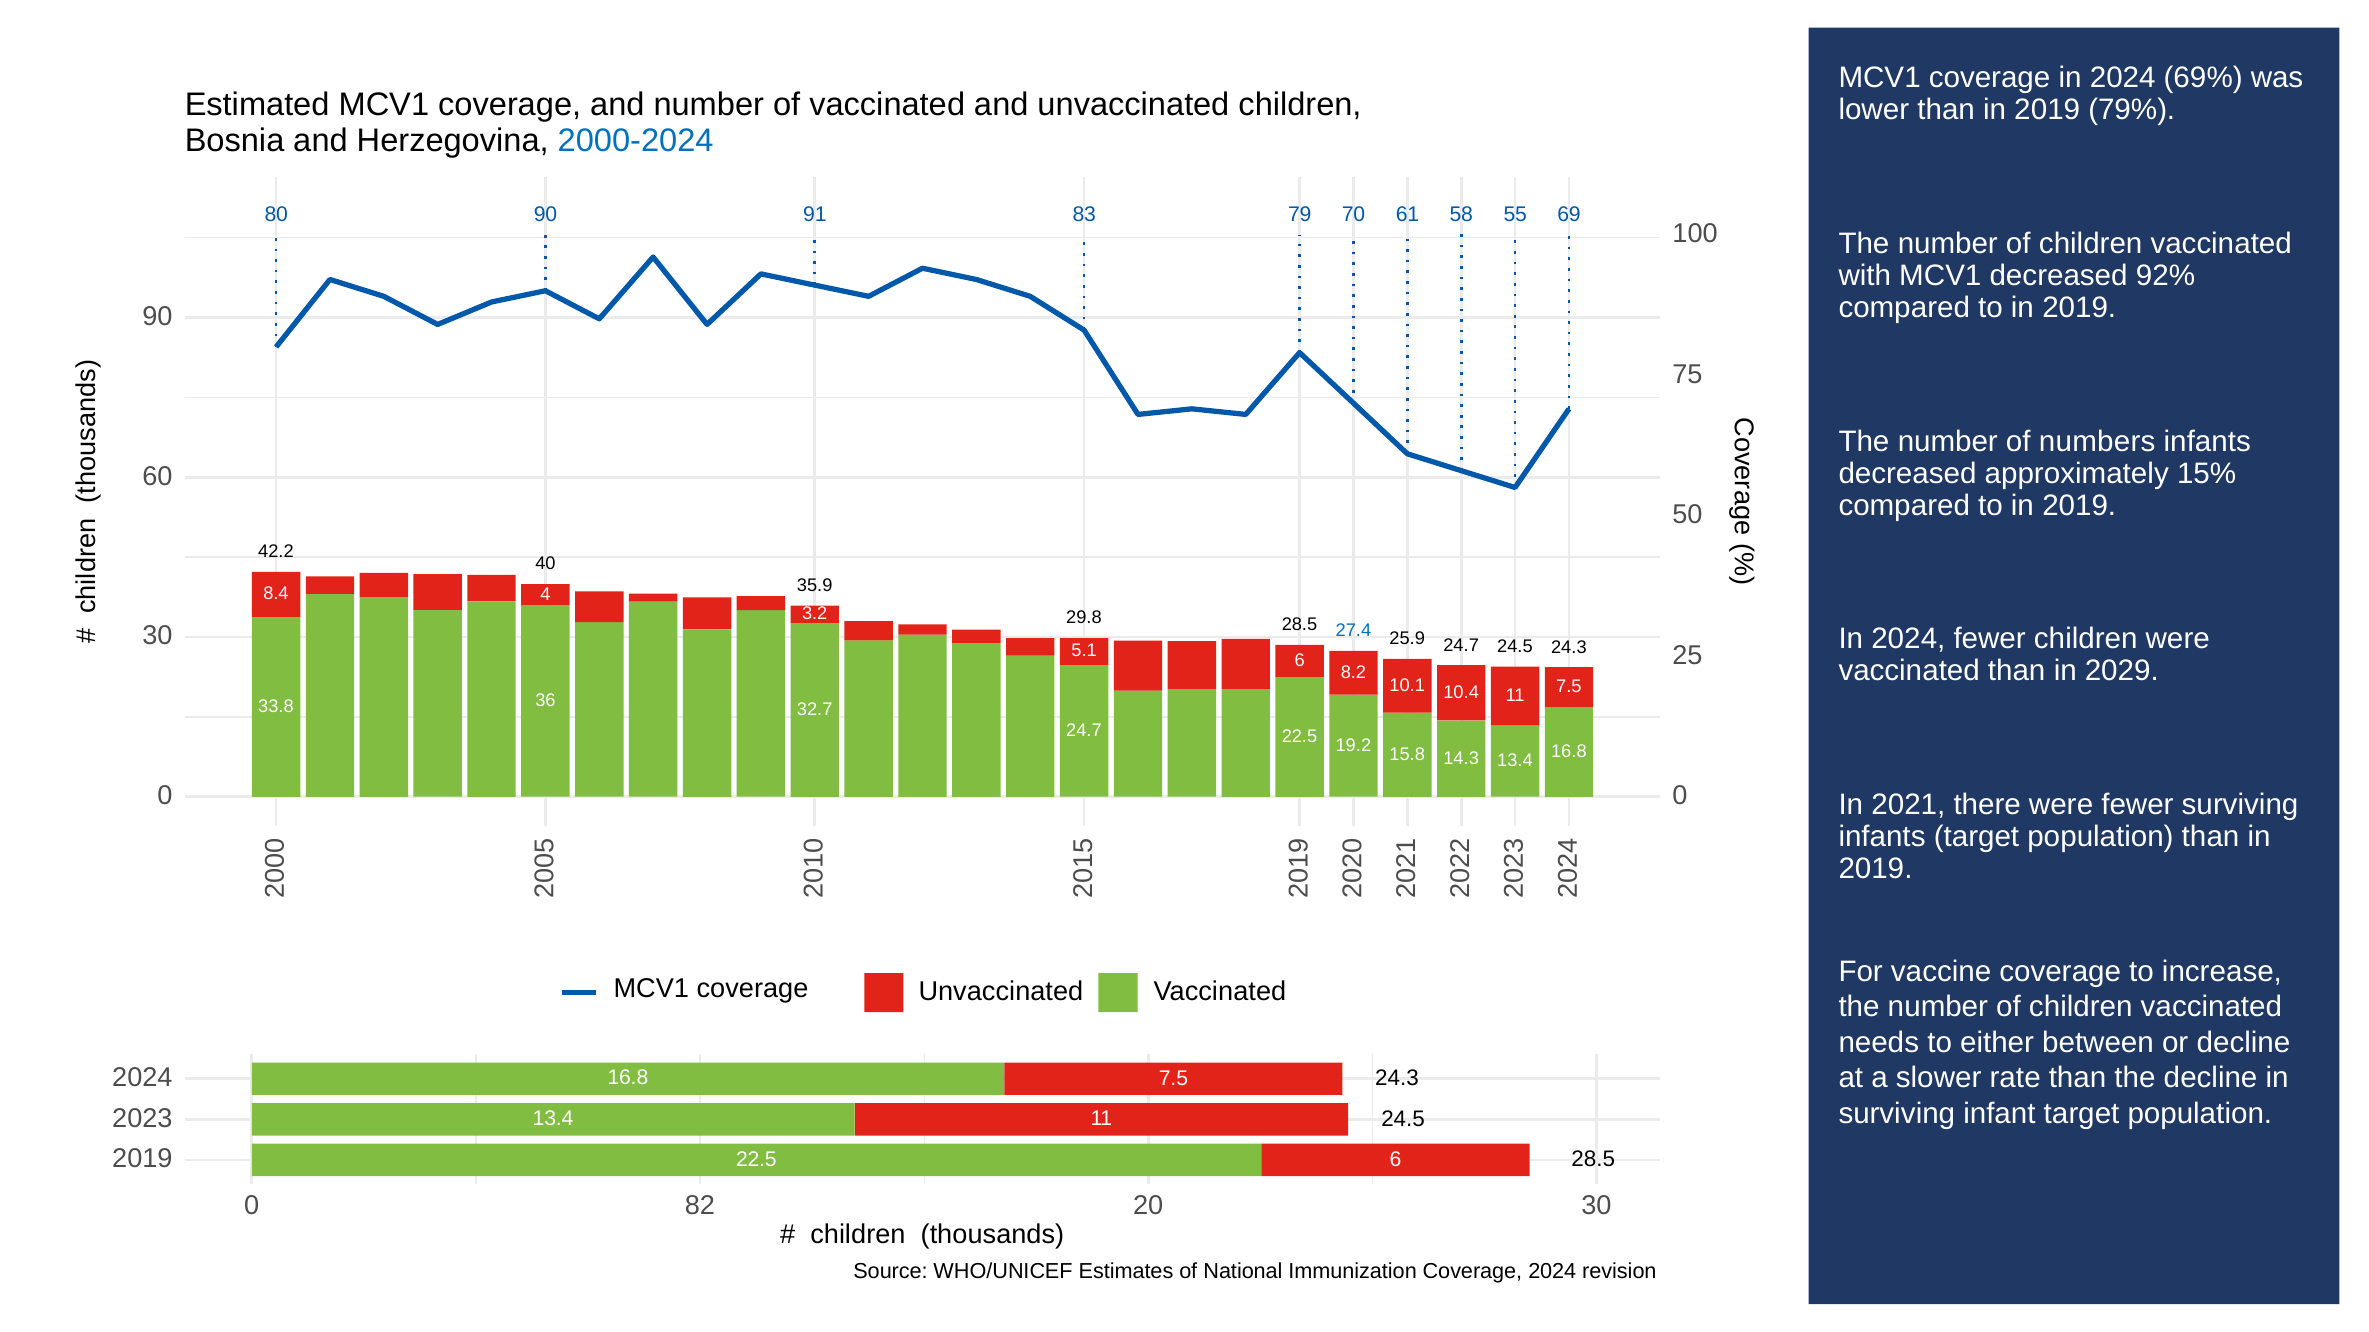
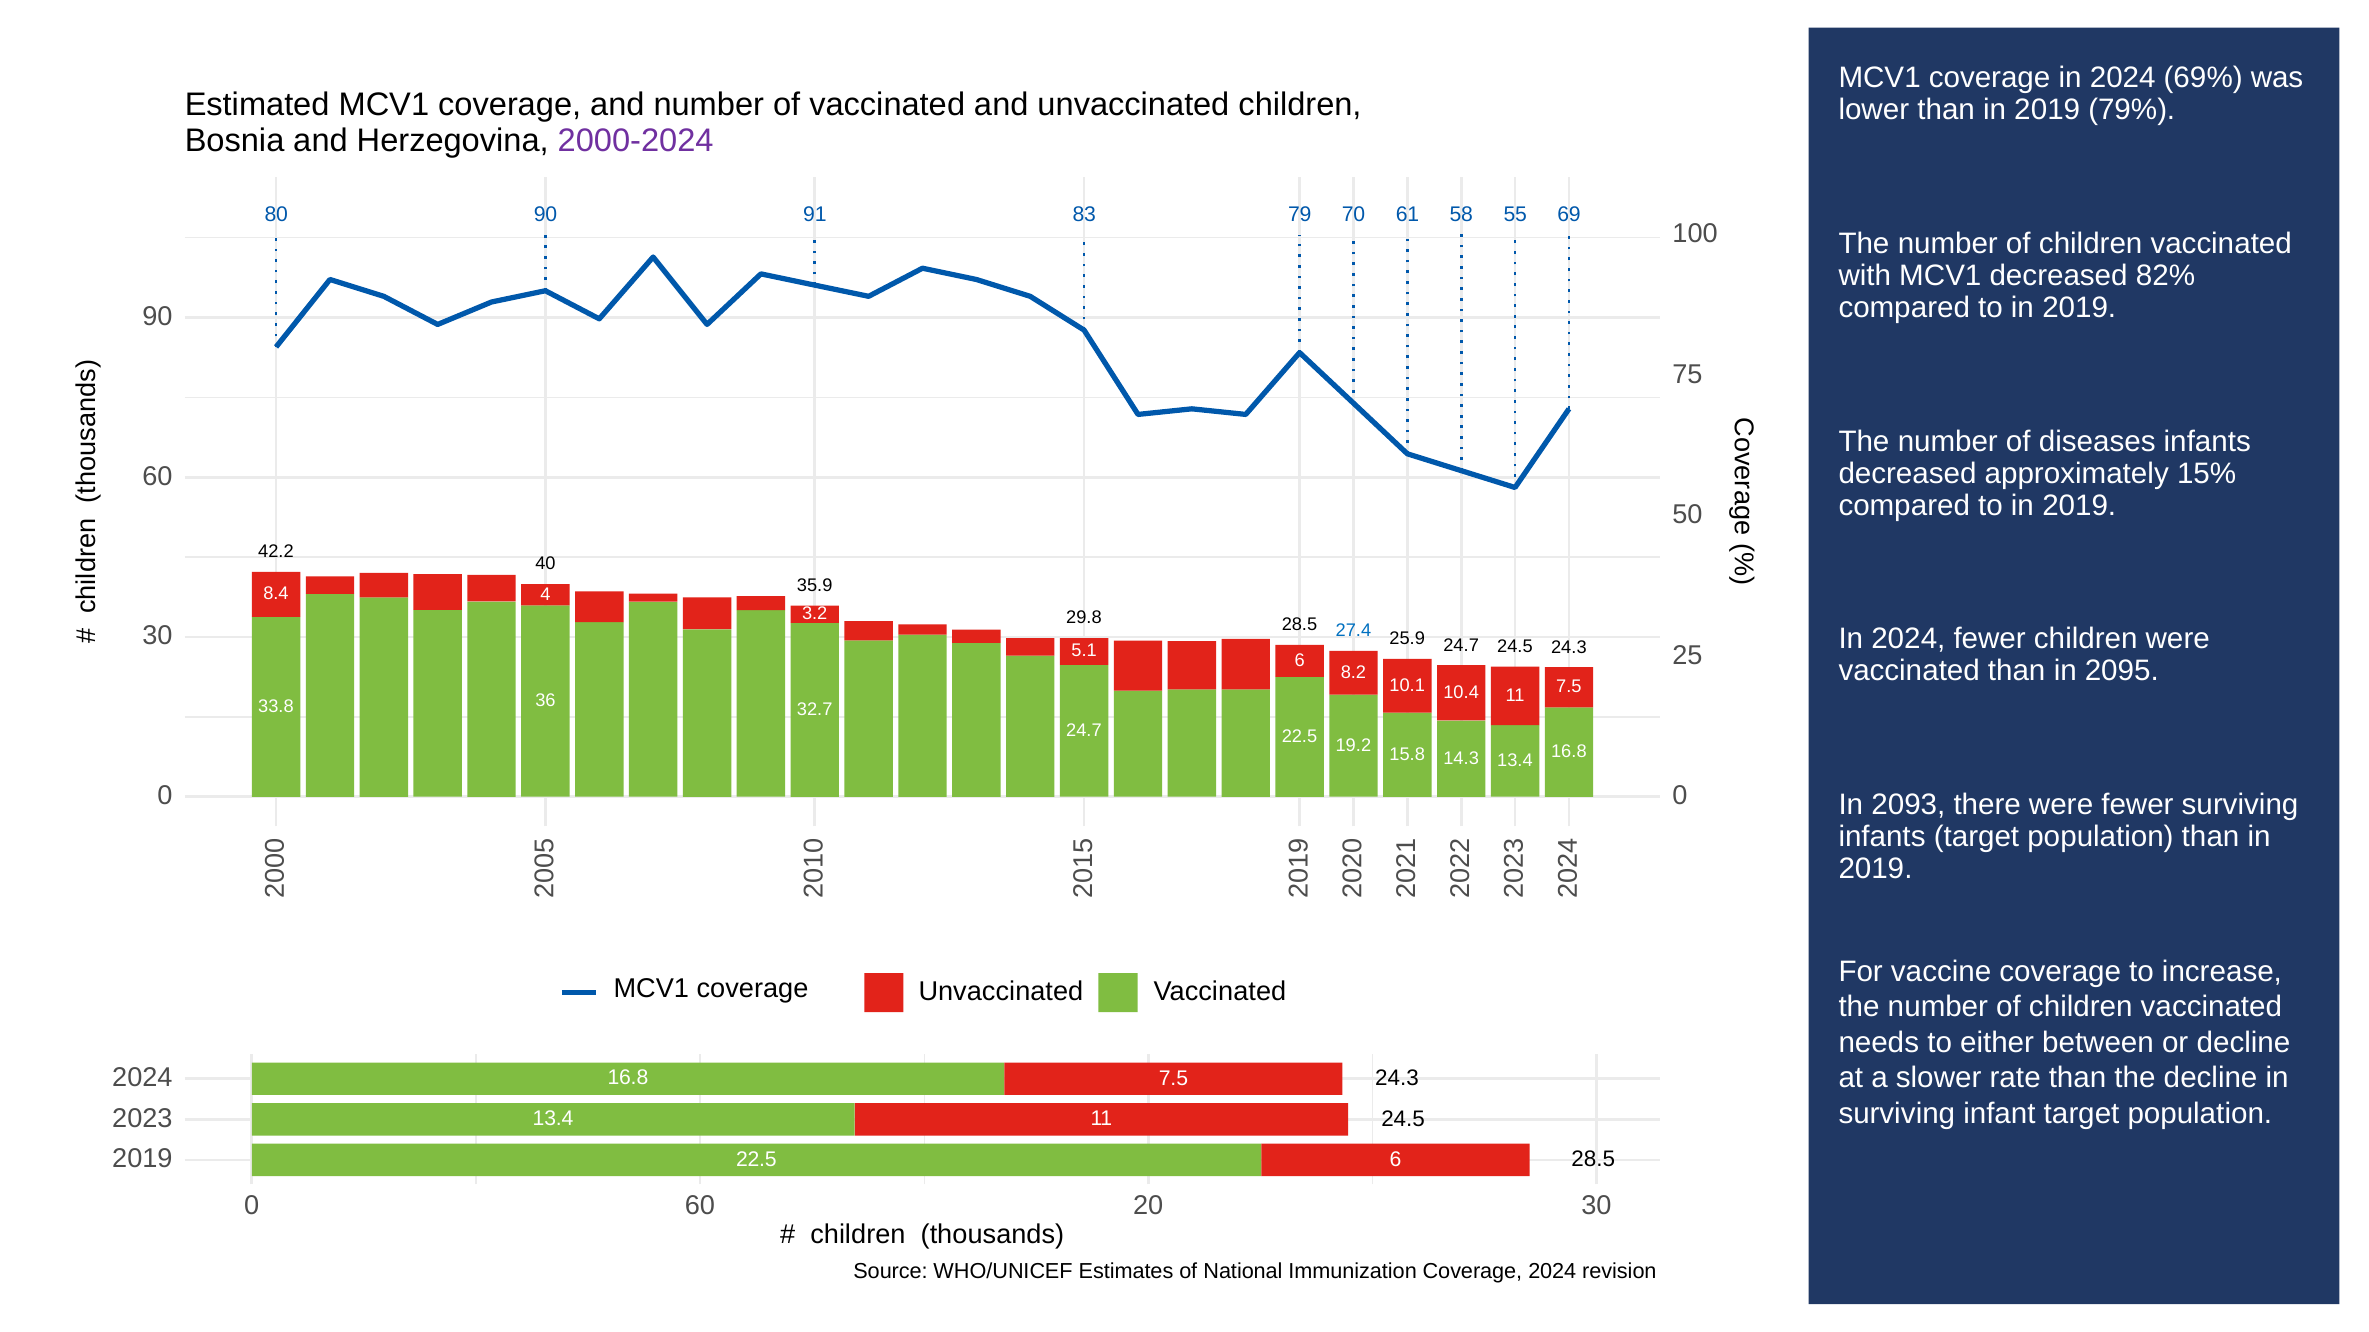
2000-2024 colour: blue -> purple
92%: 92% -> 82%
numbers: numbers -> diseases
2029: 2029 -> 2095
2021: 2021 -> 2093
0 82: 82 -> 60
